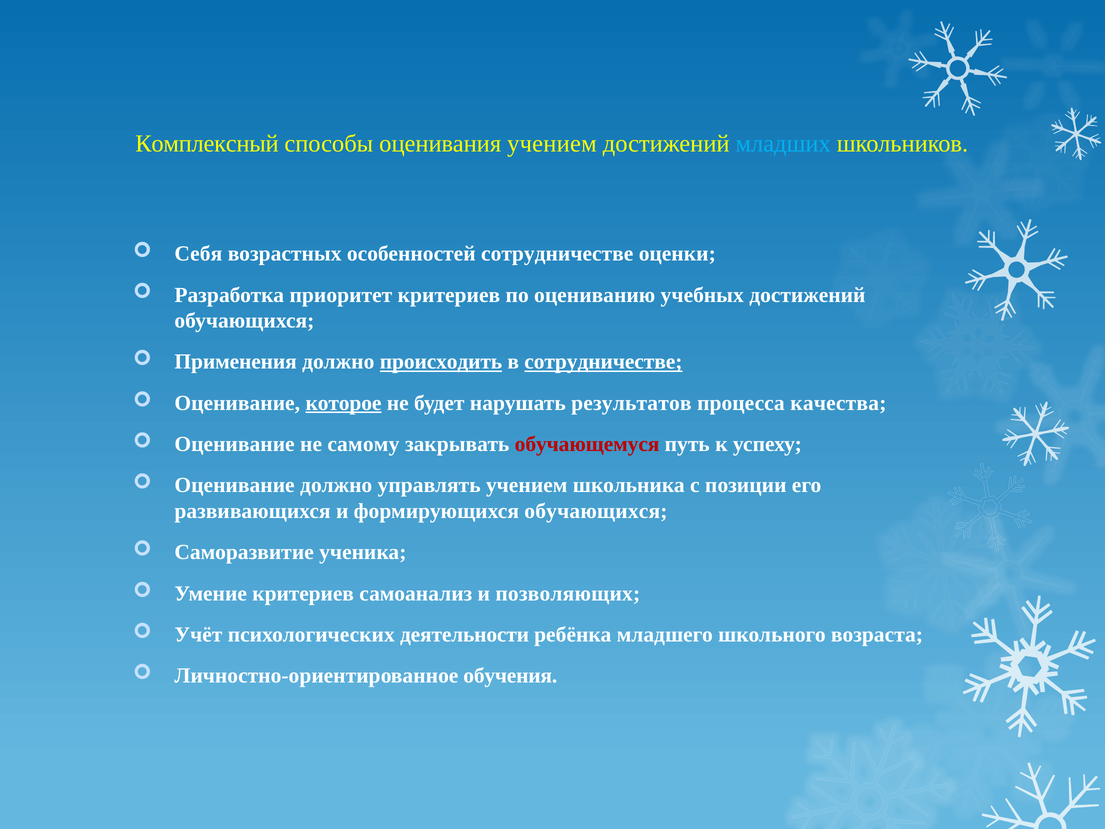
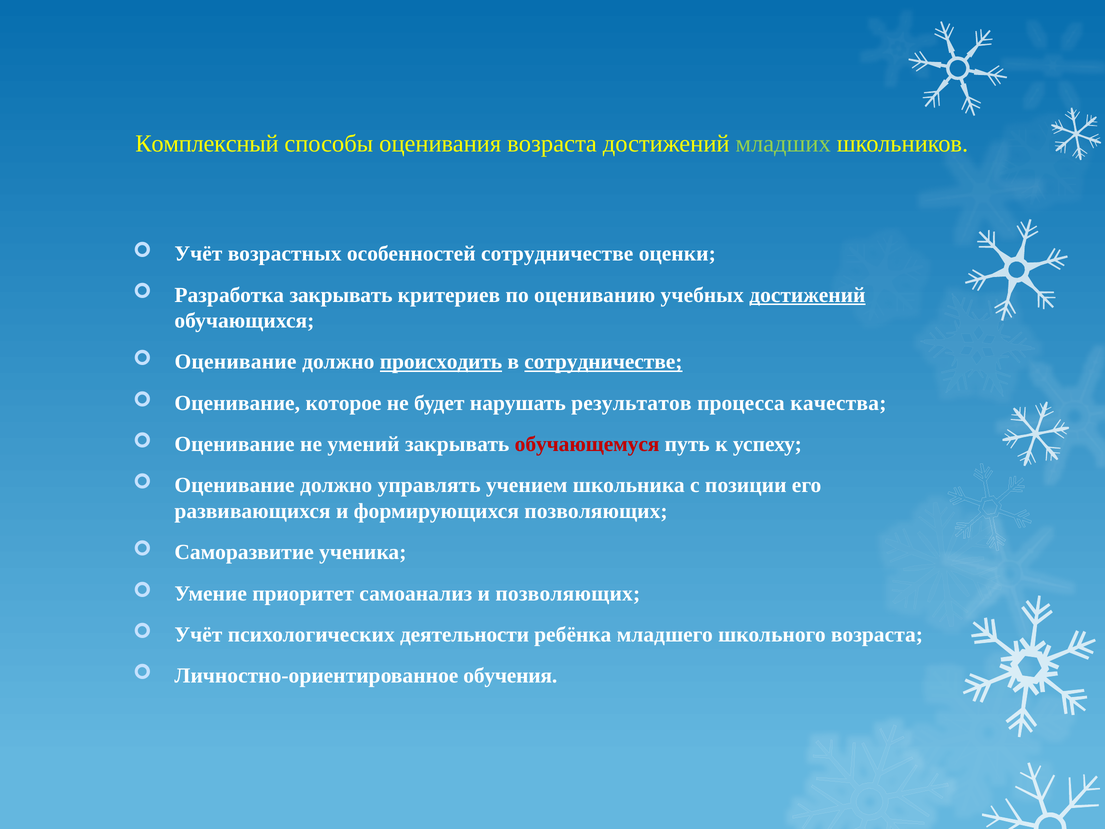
оценивания учением: учением -> возраста
младших colour: light blue -> light green
Себя at (198, 254): Себя -> Учёт
Разработка приоритет: приоритет -> закрывать
достижений at (807, 295) underline: none -> present
Применения at (236, 362): Применения -> Оценивание
которое underline: present -> none
самому: самому -> умений
формирующихся обучающихся: обучающихся -> позволяющих
Умение критериев: критериев -> приоритет
